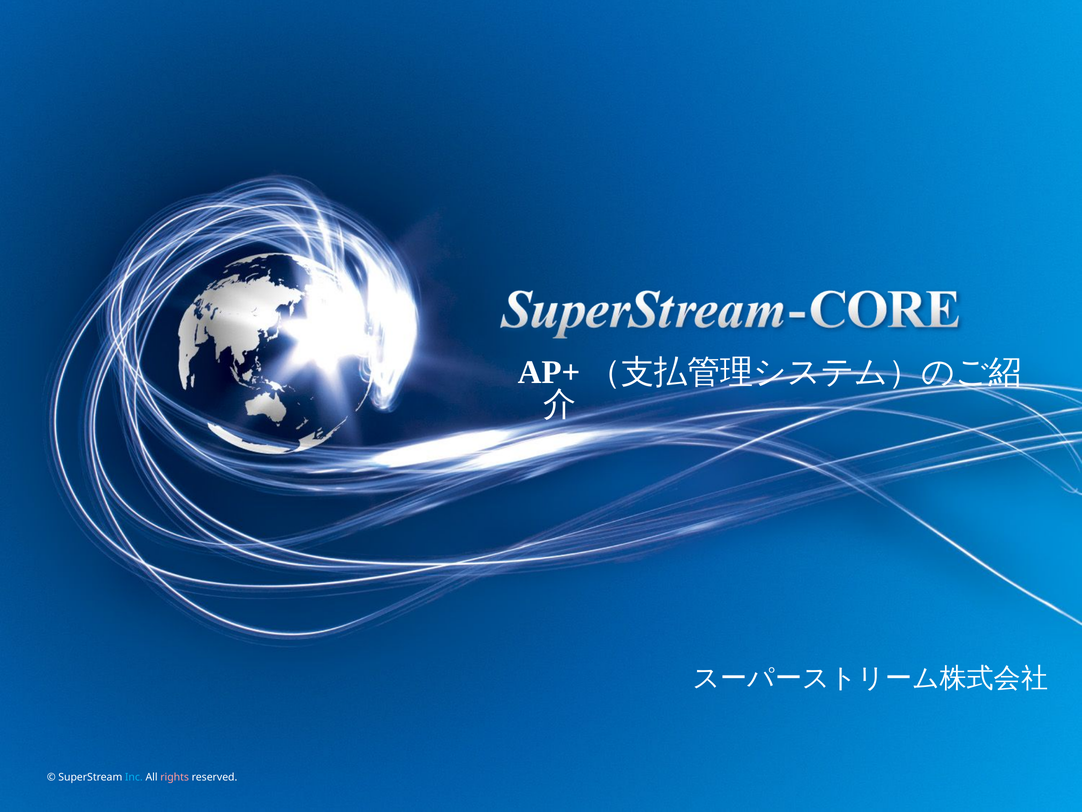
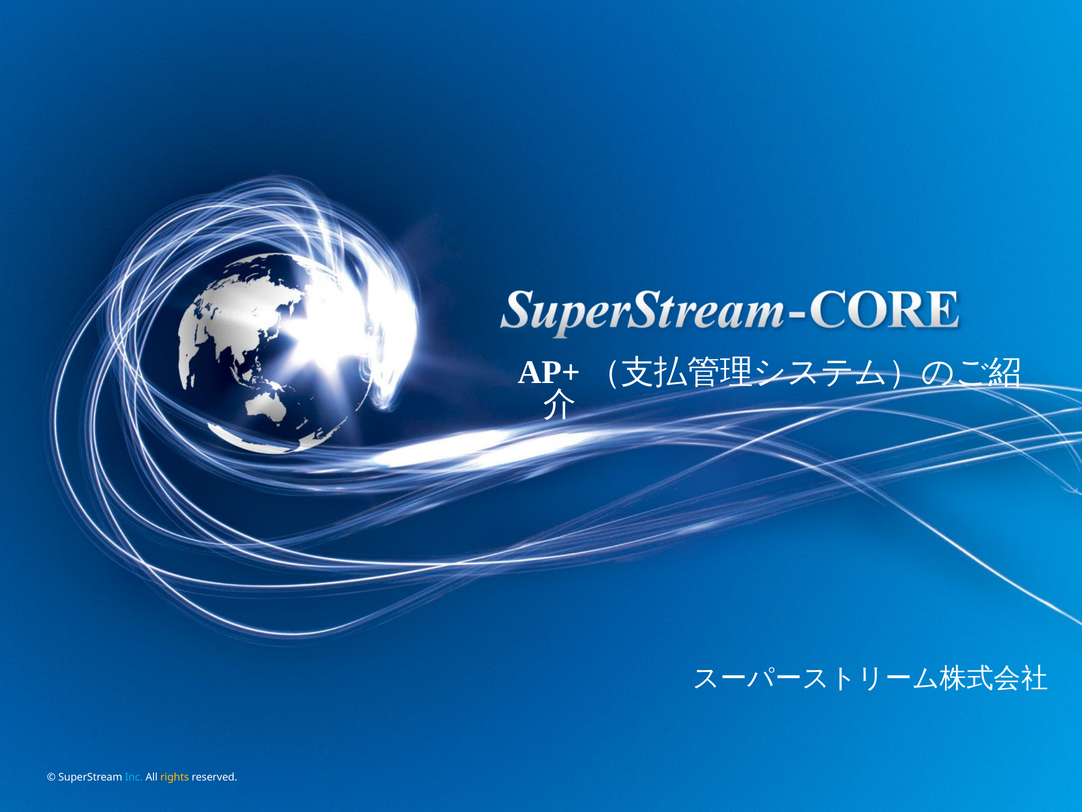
rights colour: pink -> yellow
